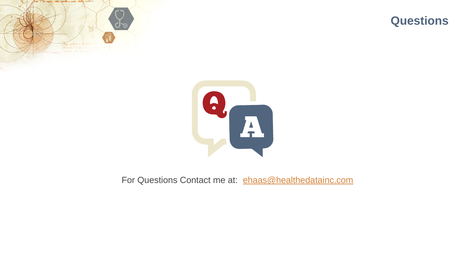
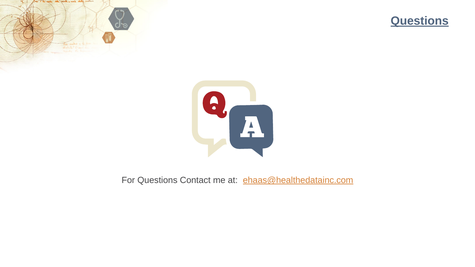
Questions at (420, 21) underline: none -> present
